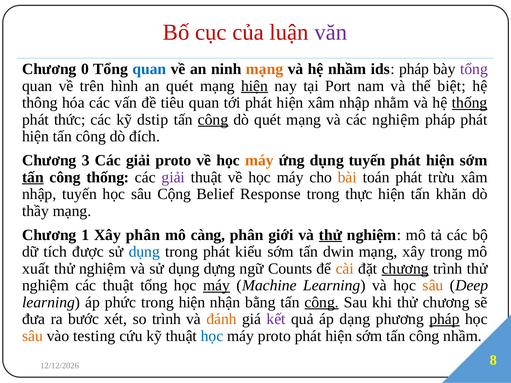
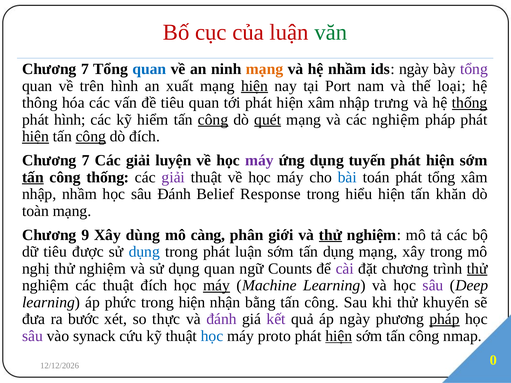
văn colour: purple -> green
0 at (85, 69): 0 -> 7
ids pháp: pháp -> ngày
an quét: quét -> xuất
biệt: biệt -> loại
nhằm: nhằm -> trưng
phát thức: thức -> hình
dstip: dstip -> hiểm
quét at (268, 120) underline: none -> present
hiện at (36, 137) underline: none -> present
công at (91, 137) underline: none -> present
3 at (86, 160): 3 -> 7
giải proto: proto -> luyện
máy at (259, 160) colour: orange -> purple
bài colour: orange -> blue
phát trừu: trừu -> tổng
nhập tuyến: tuyến -> nhầm
sâu Cộng: Cộng -> Đánh
thực: thực -> hiểu
thầy: thầy -> toàn
1: 1 -> 9
Xây phân: phân -> dùng
dữ tích: tích -> tiêu
phát kiểu: kiểu -> luận
tấn dwin: dwin -> dụng
xuất: xuất -> nghị
dụng dựng: dựng -> quan
cài colour: orange -> purple
chương at (405, 269) underline: present -> none
thử at (477, 269) underline: none -> present
thuật tổng: tổng -> đích
sâu at (433, 286) colour: orange -> purple
công at (322, 302) underline: present -> none
thử chương: chương -> khuyến
so trình: trình -> thực
đánh at (222, 319) colour: orange -> purple
áp dạng: dạng -> ngày
sâu at (33, 336) colour: orange -> purple
testing: testing -> synack
hiện at (339, 336) underline: none -> present
công nhầm: nhầm -> nmap
8: 8 -> 0
